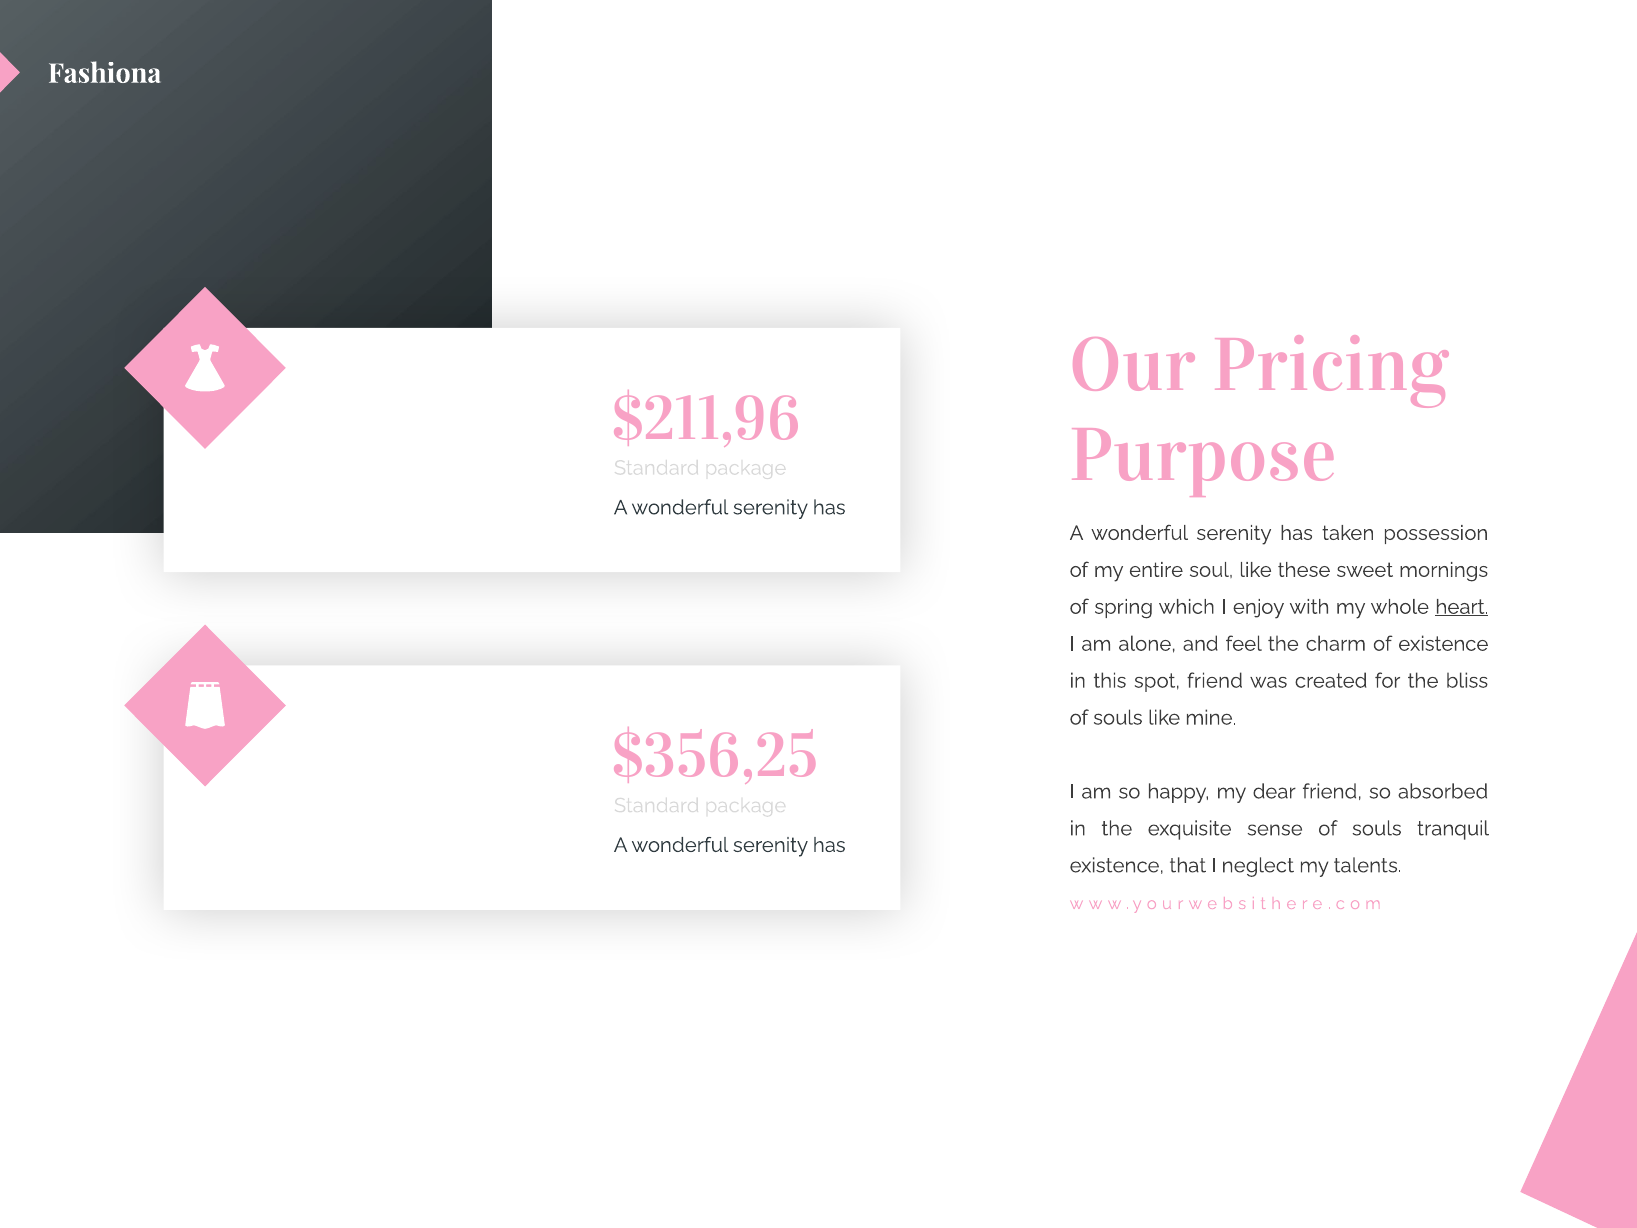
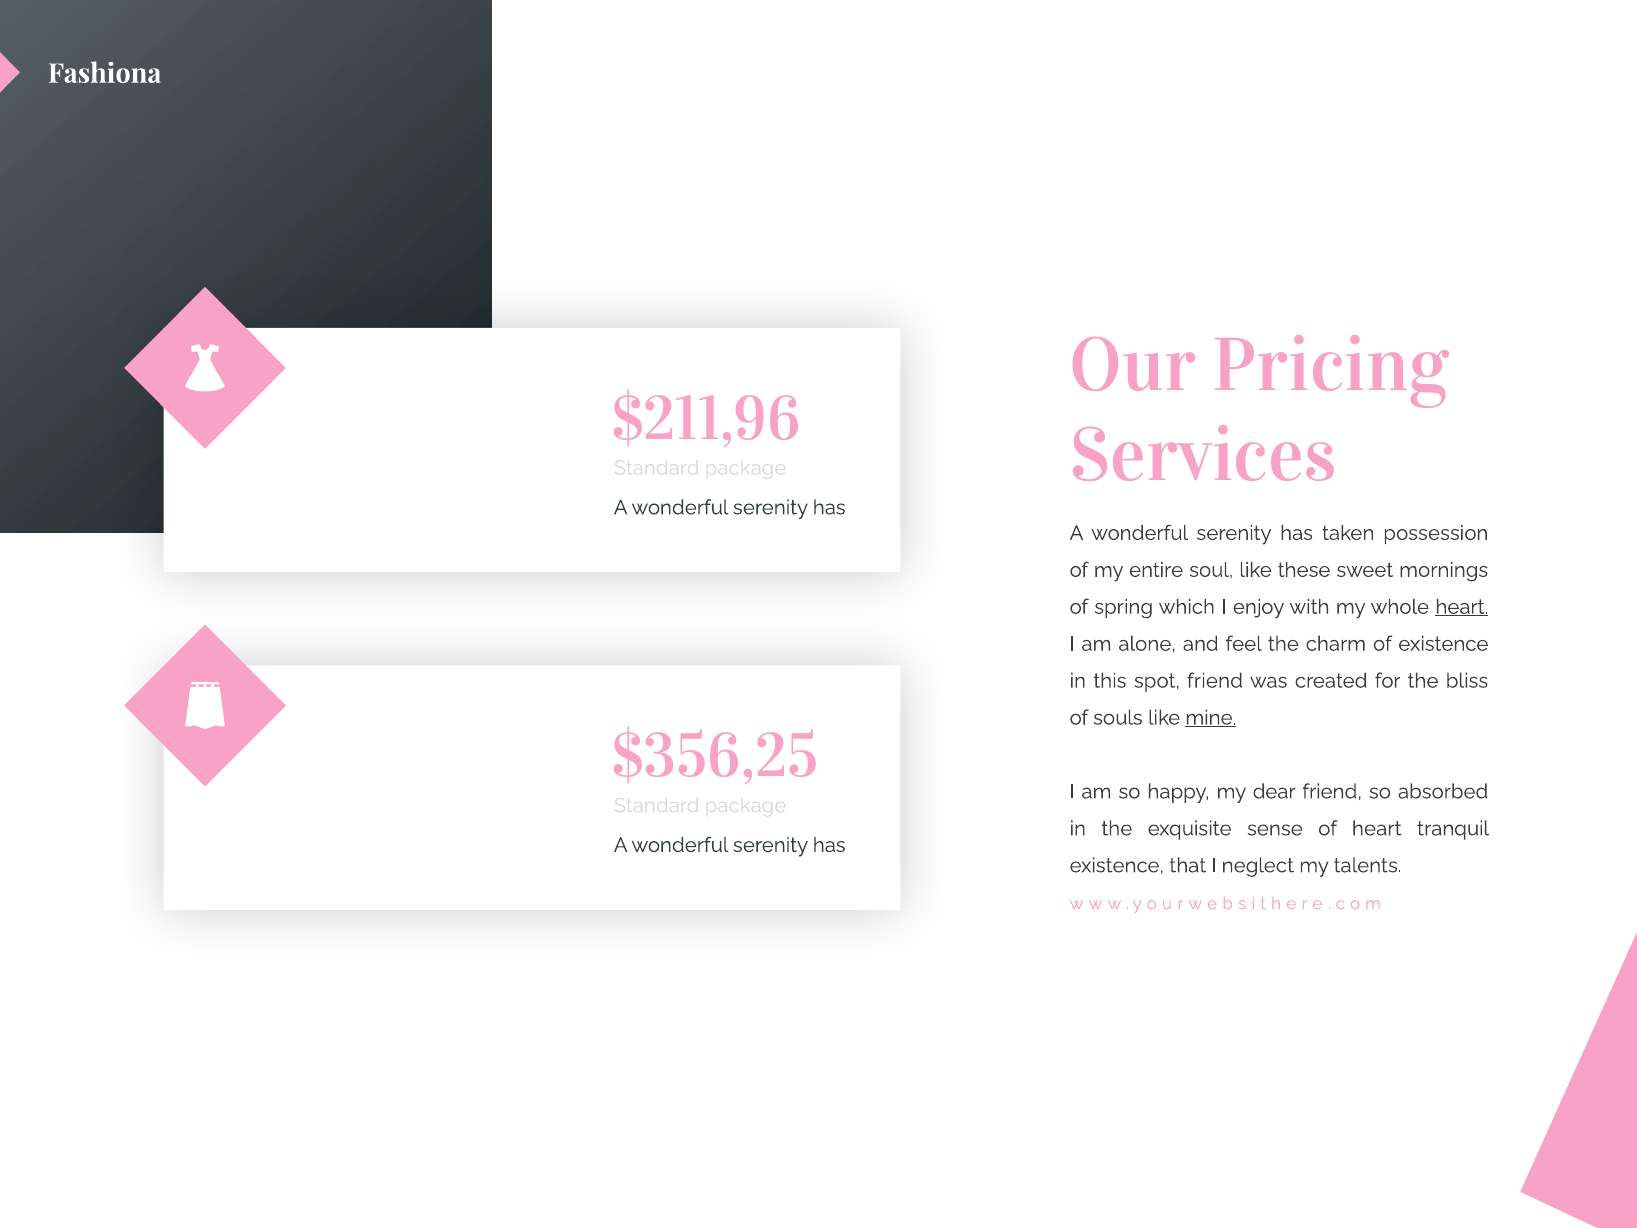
Purpose: Purpose -> Services
mine underline: none -> present
sense of souls: souls -> heart
